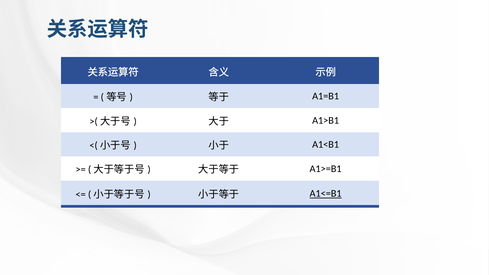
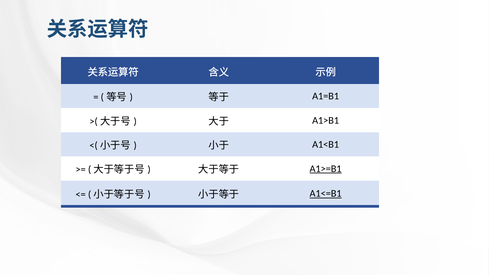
A1>=B1 underline: none -> present
